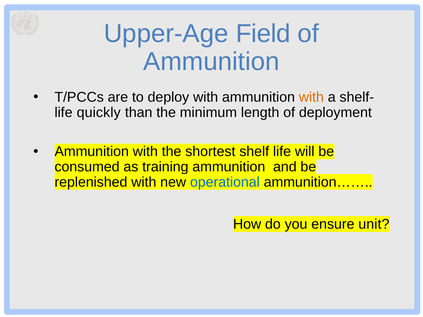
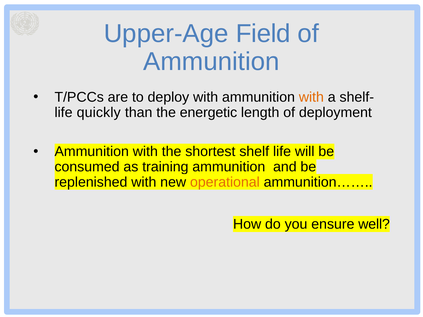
minimum: minimum -> energetic
operational colour: blue -> orange
unit: unit -> well
